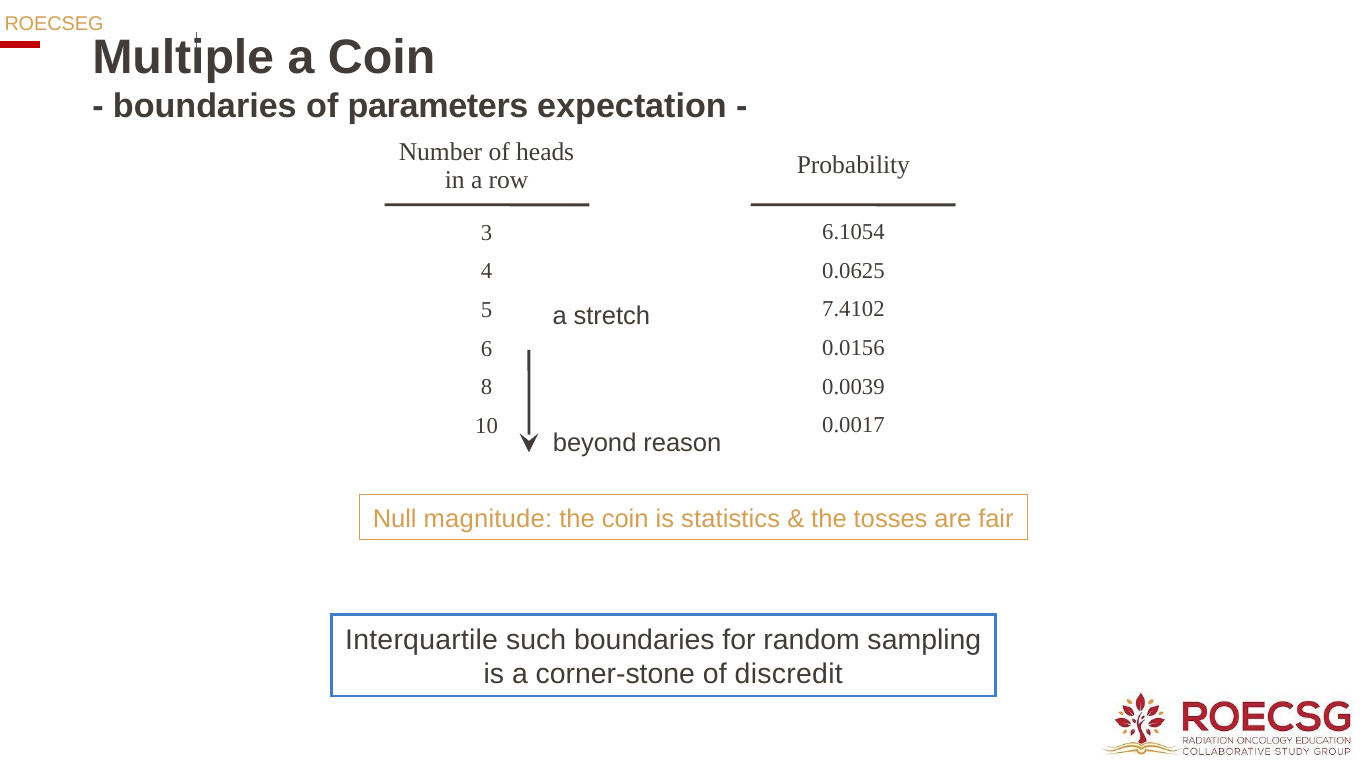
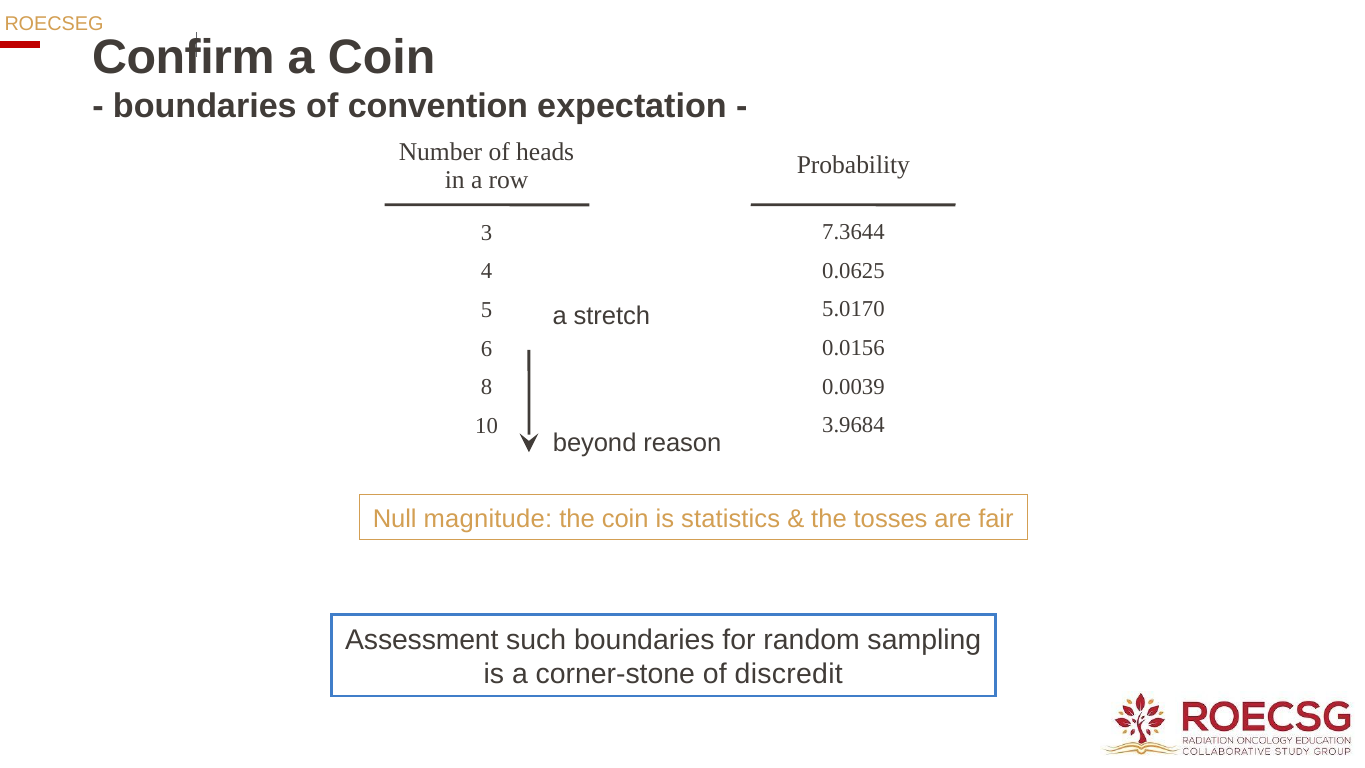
Multiple: Multiple -> Confirm
parameters: parameters -> convention
6.1054: 6.1054 -> 7.3644
7.4102: 7.4102 -> 5.0170
0.0017: 0.0017 -> 3.9684
Interquartile: Interquartile -> Assessment
